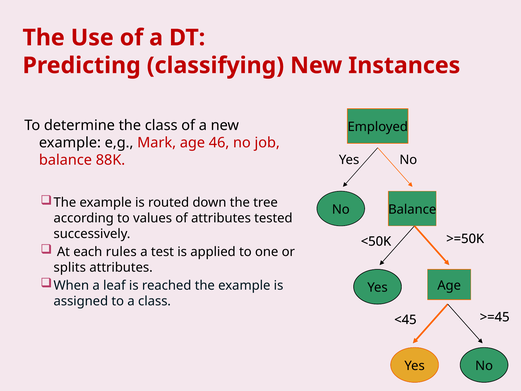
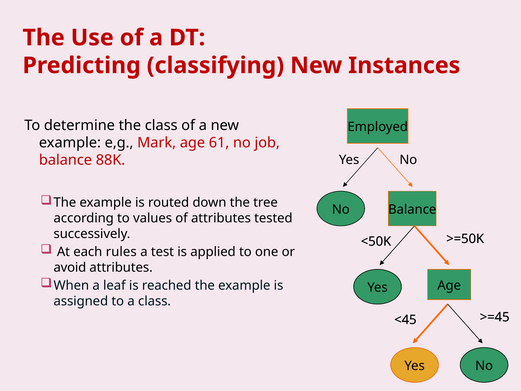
46: 46 -> 61
splits: splits -> avoid
